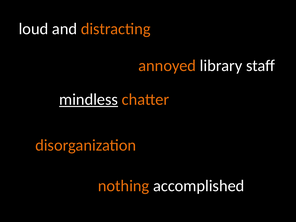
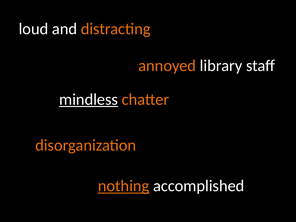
nothing underline: none -> present
